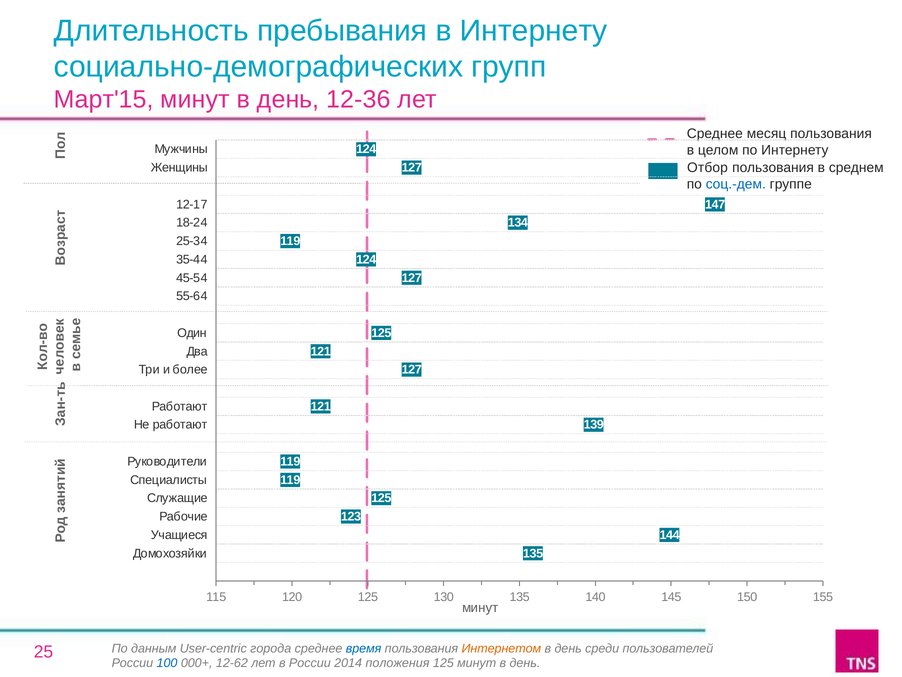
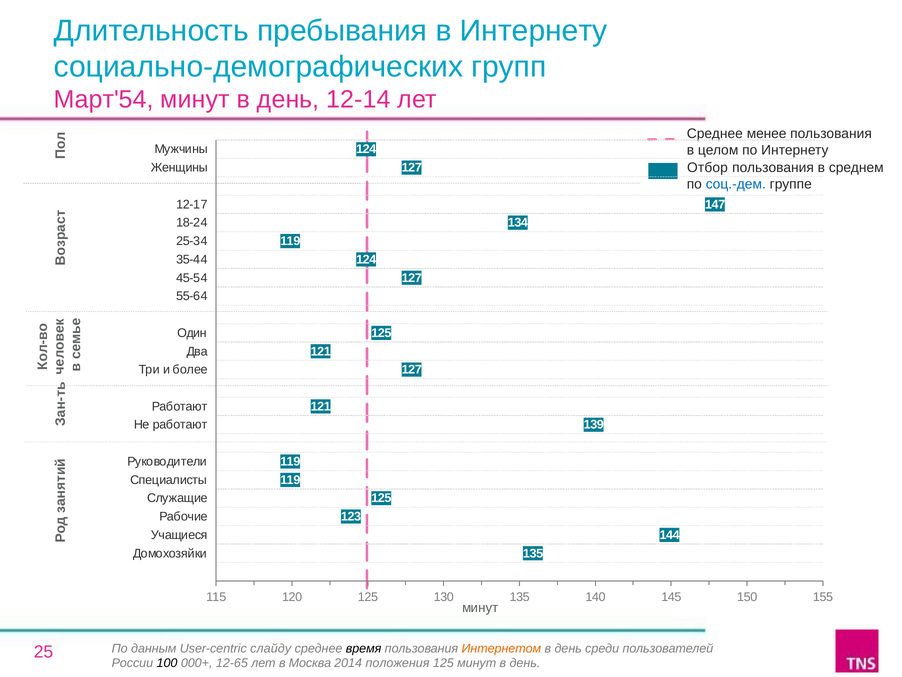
Март'15: Март'15 -> Март'54
12-36: 12-36 -> 12-14
месяц: месяц -> менее
города: города -> слайду
время colour: blue -> black
100 colour: blue -> black
12-62: 12-62 -> 12-65
в России: России -> Москва
